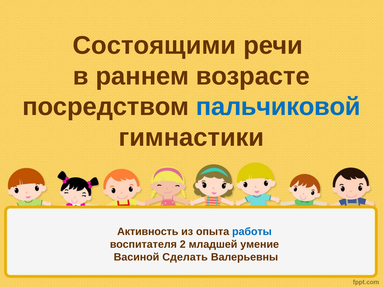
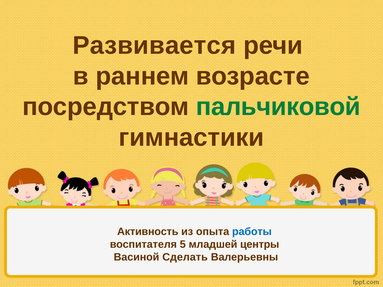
Состоящими: Состоящими -> Развивается
пальчиковой colour: blue -> green
2: 2 -> 5
умение: умение -> центры
